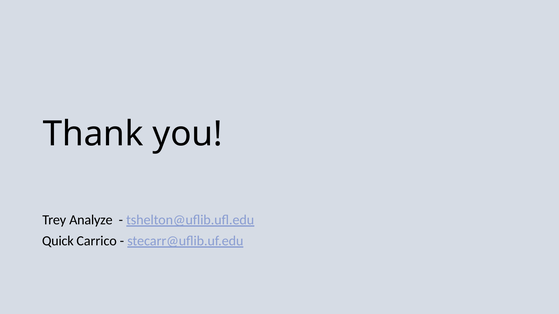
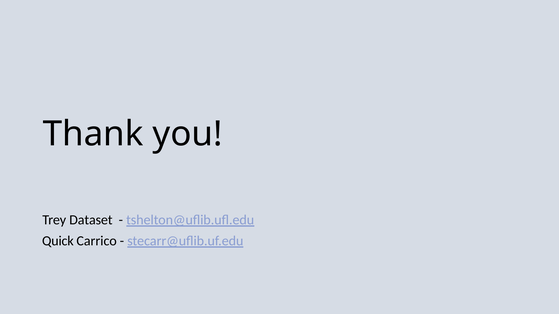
Analyze: Analyze -> Dataset
